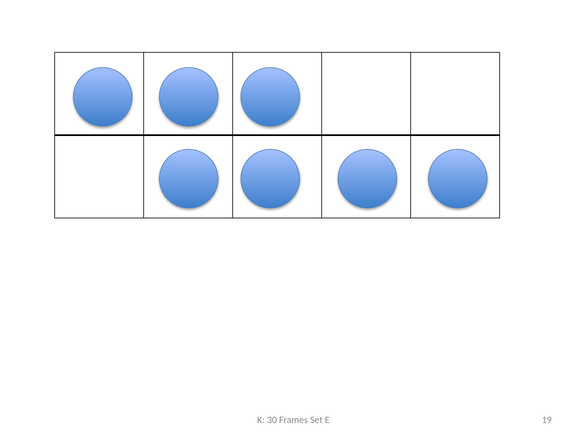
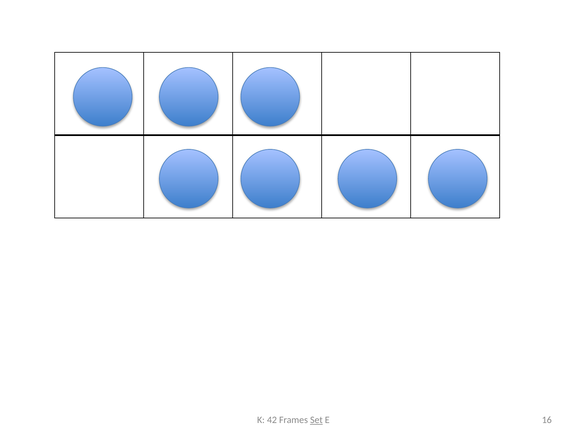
30: 30 -> 42
Set underline: none -> present
19: 19 -> 16
